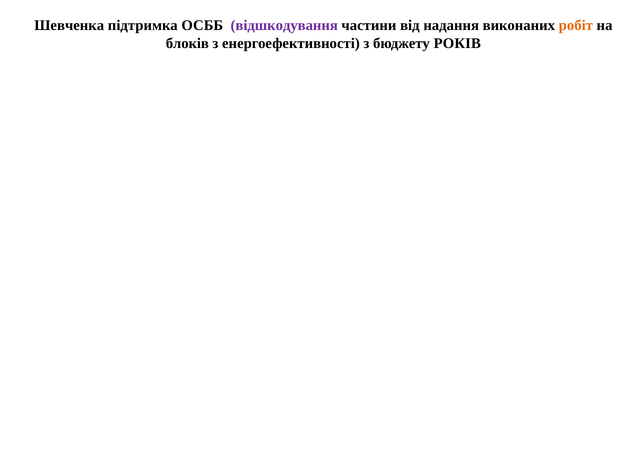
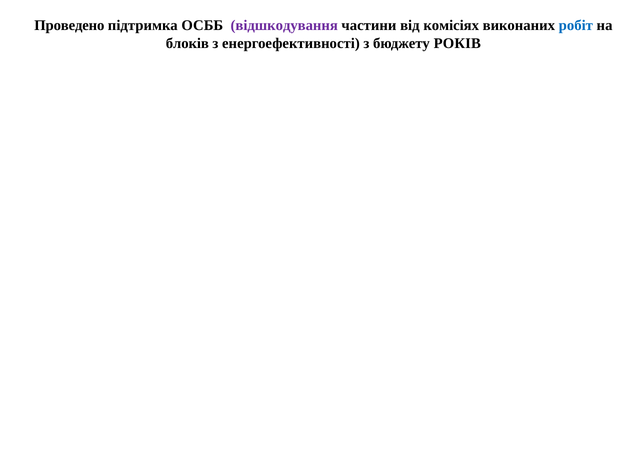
Шевченка: Шевченка -> Проведено
надання: надання -> комісіях
робіт colour: orange -> blue
